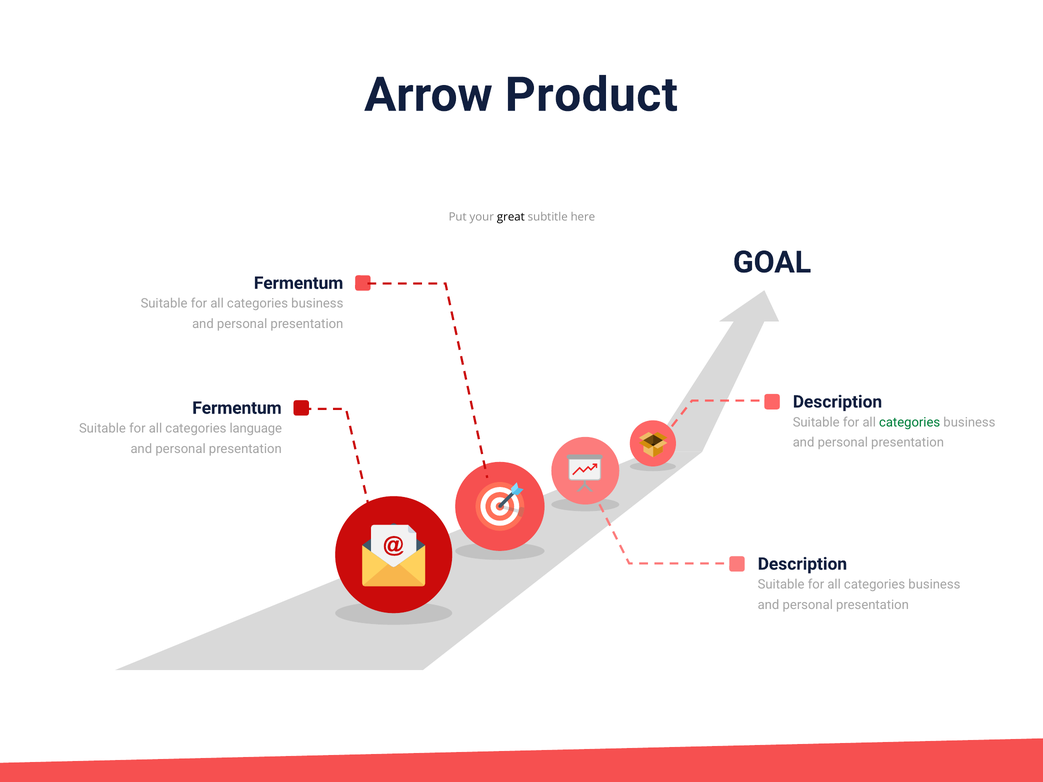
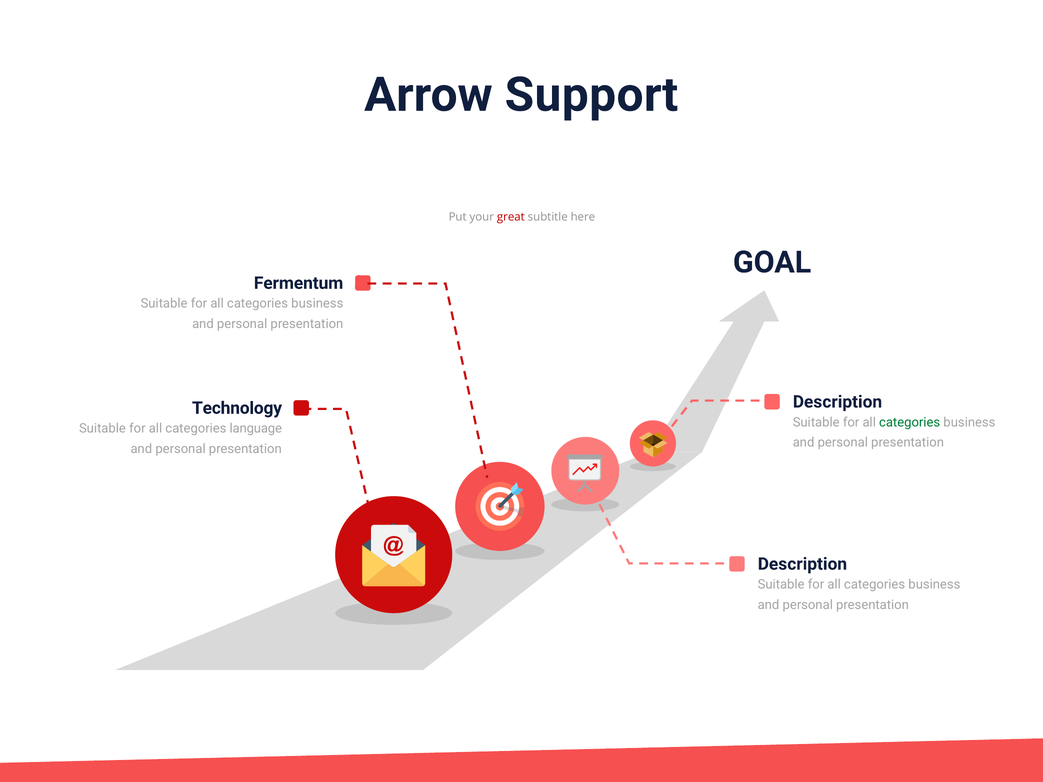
Product: Product -> Support
great colour: black -> red
Fermentum at (237, 408): Fermentum -> Technology
